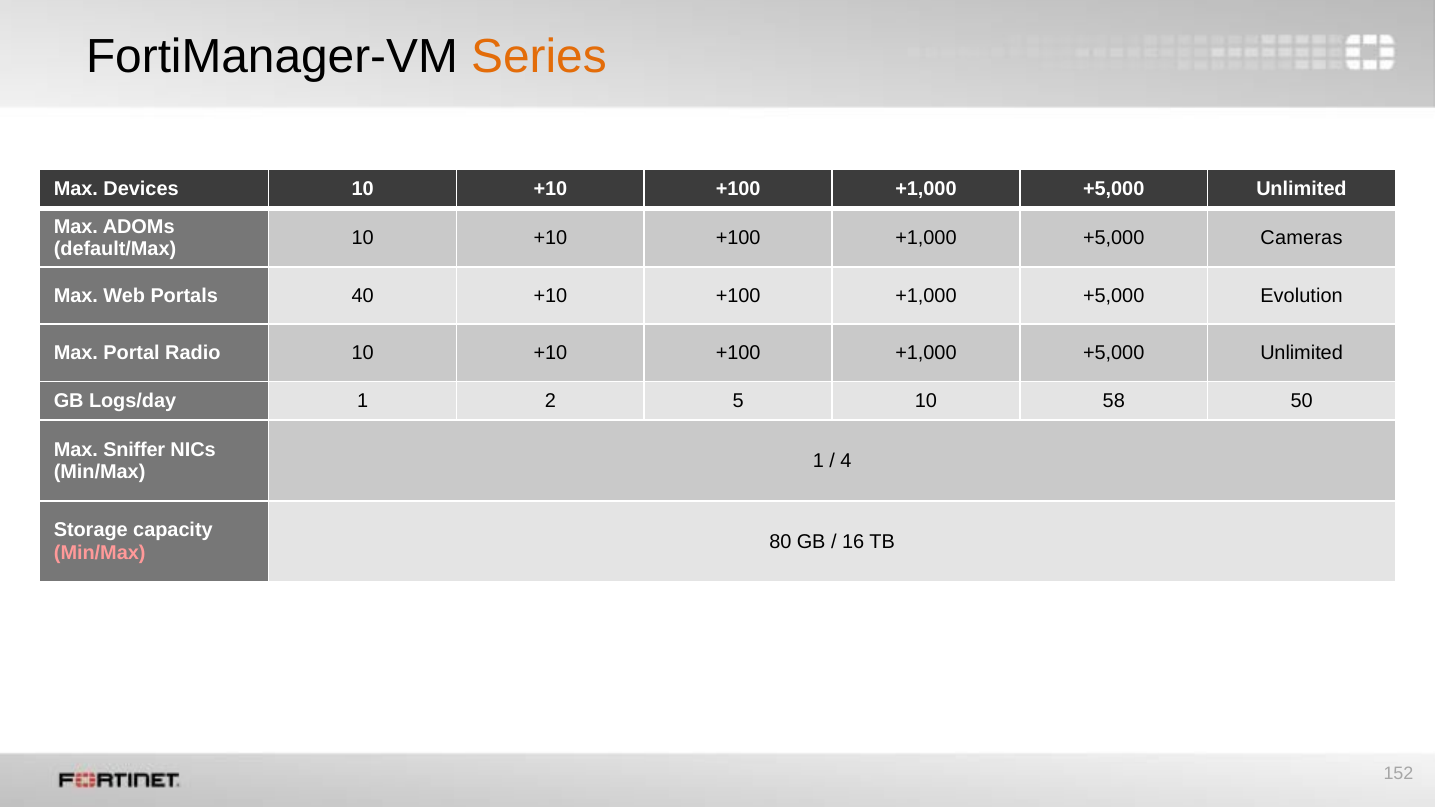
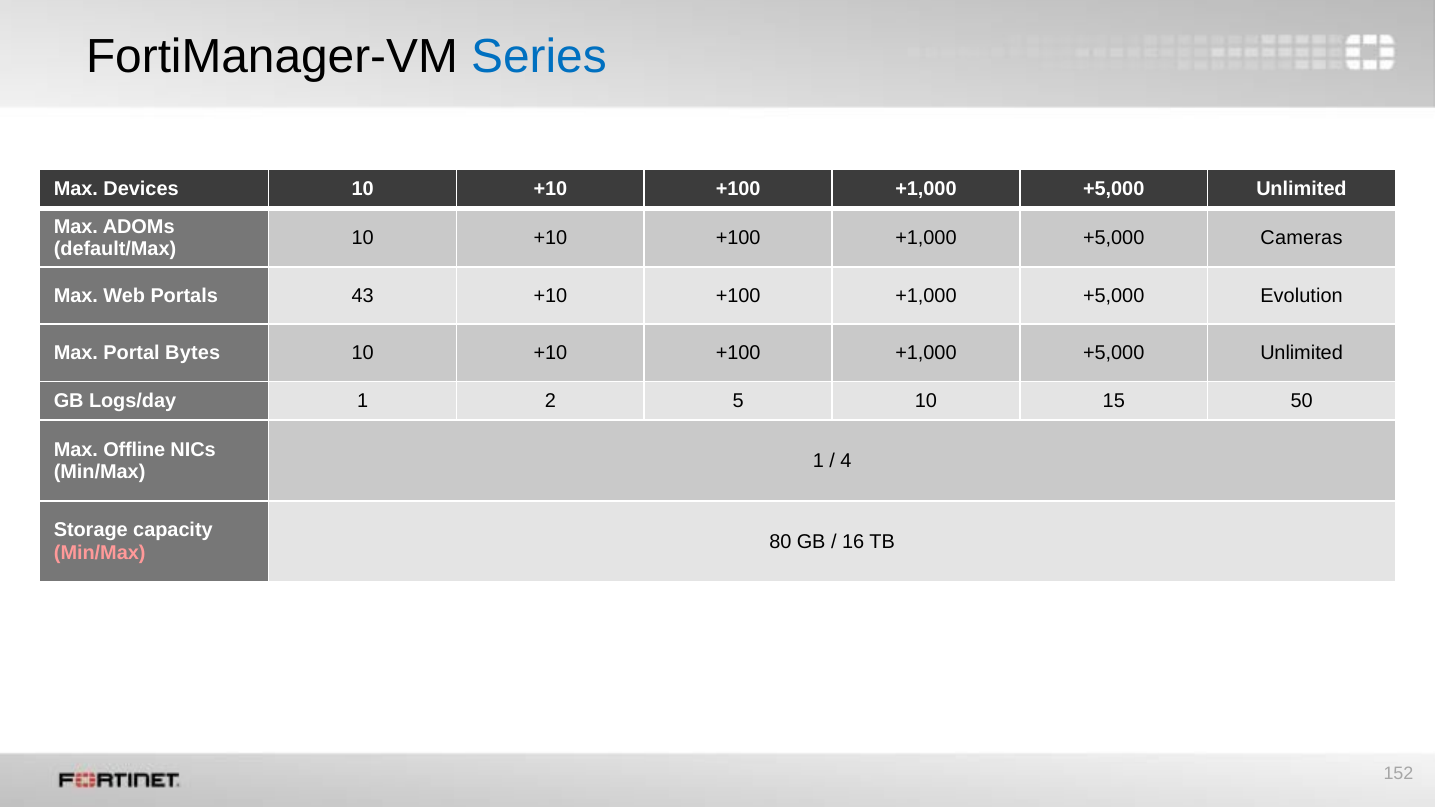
Series colour: orange -> blue
40: 40 -> 43
Radio: Radio -> Bytes
58: 58 -> 15
Sniffer: Sniffer -> Offline
